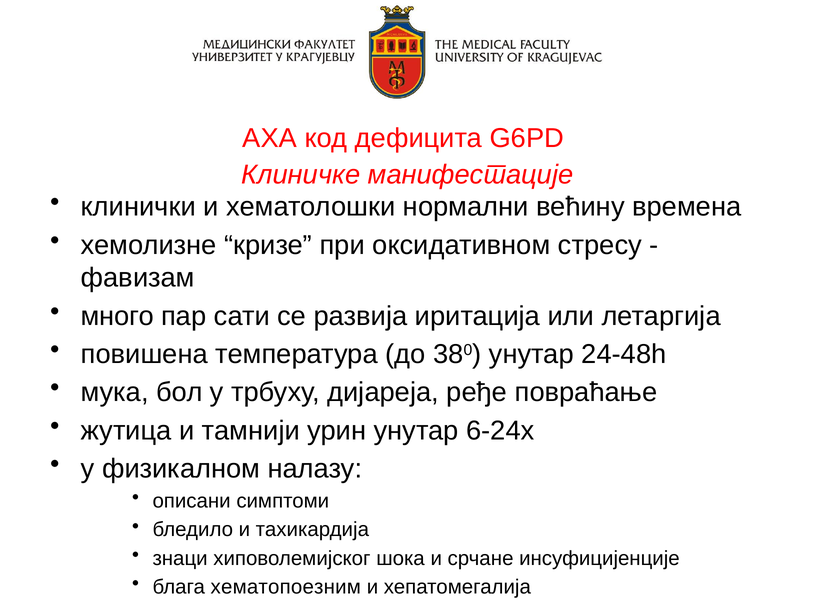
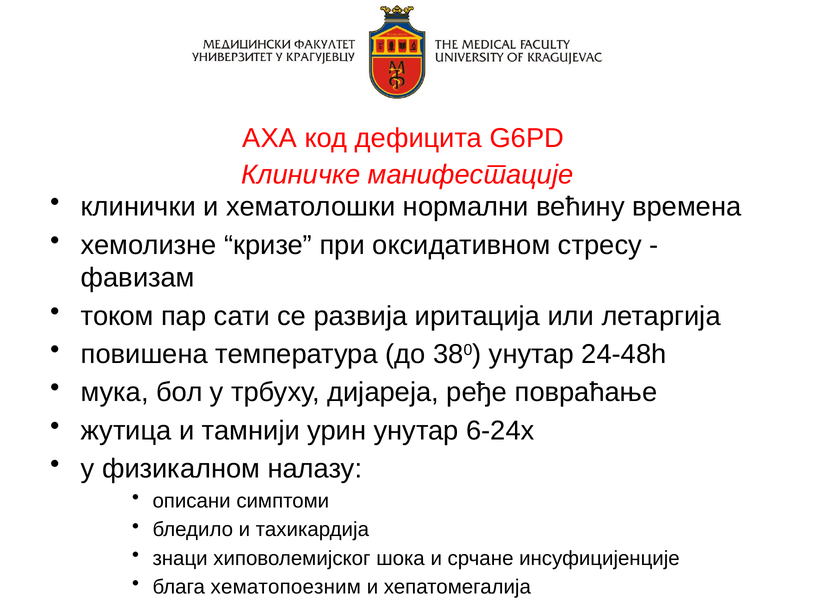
много: много -> током
